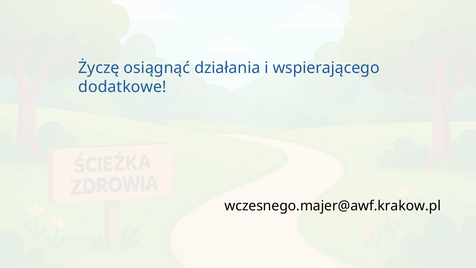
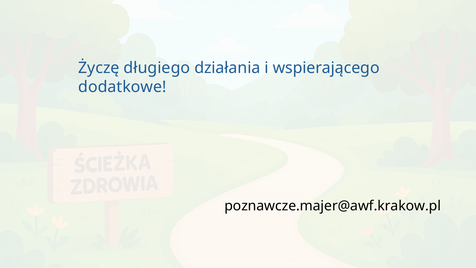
osiągnąć: osiągnąć -> długiego
wczesnego.majer@awf.krakow.pl: wczesnego.majer@awf.krakow.pl -> poznawcze.majer@awf.krakow.pl
